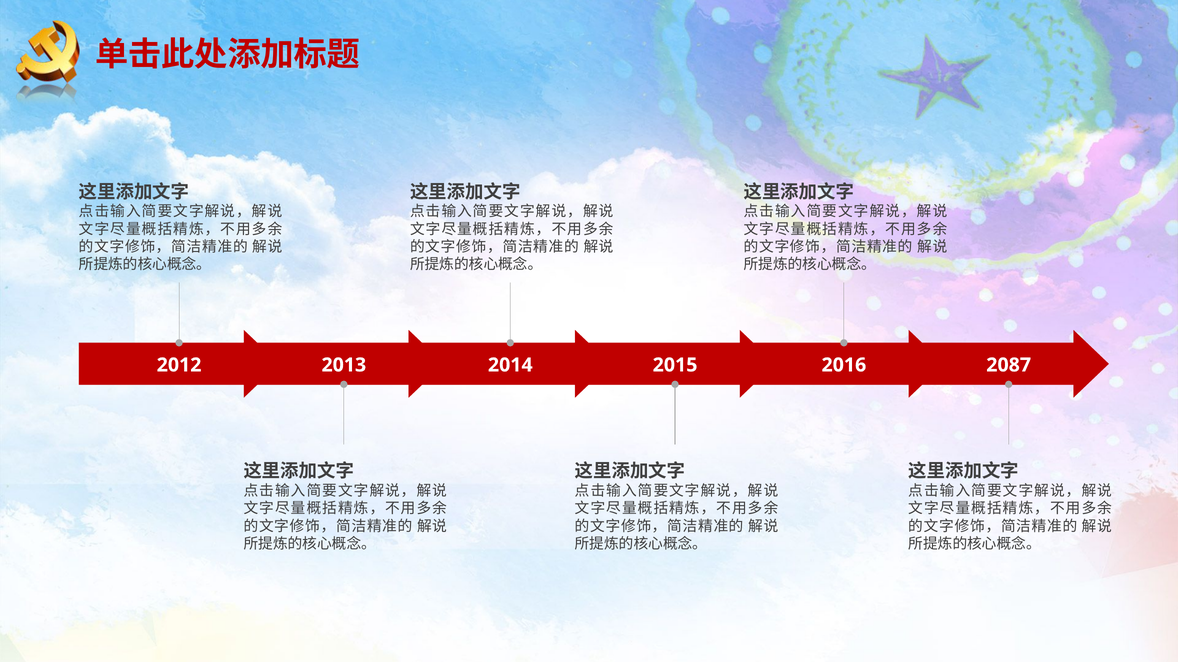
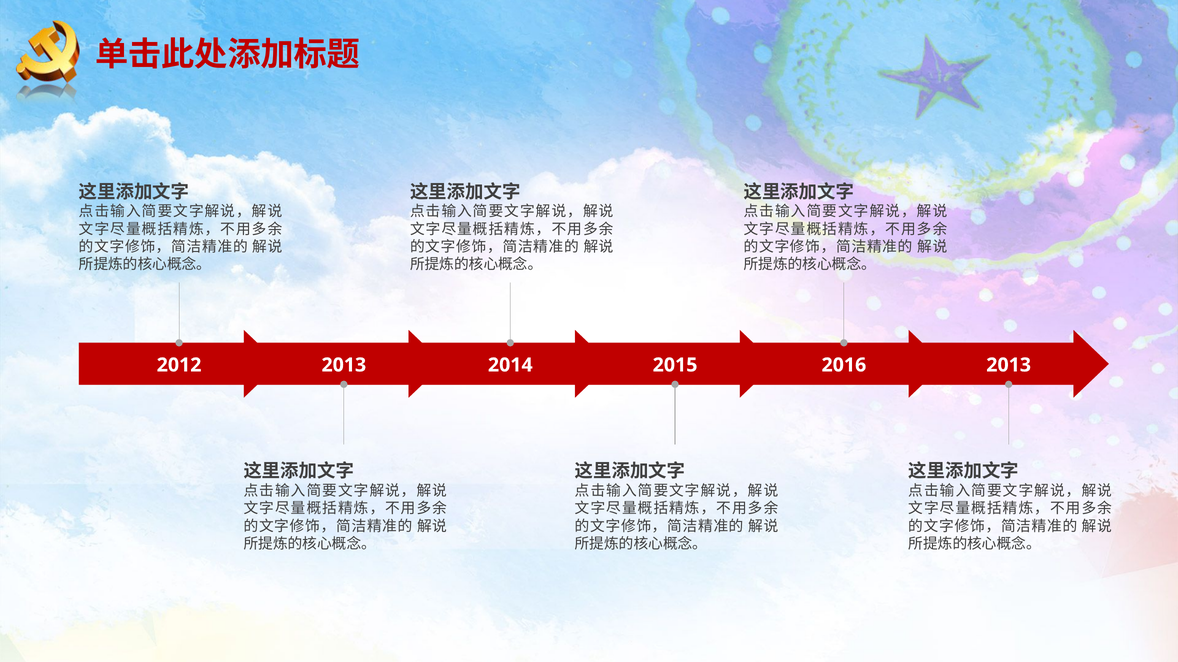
2016 2087: 2087 -> 2013
